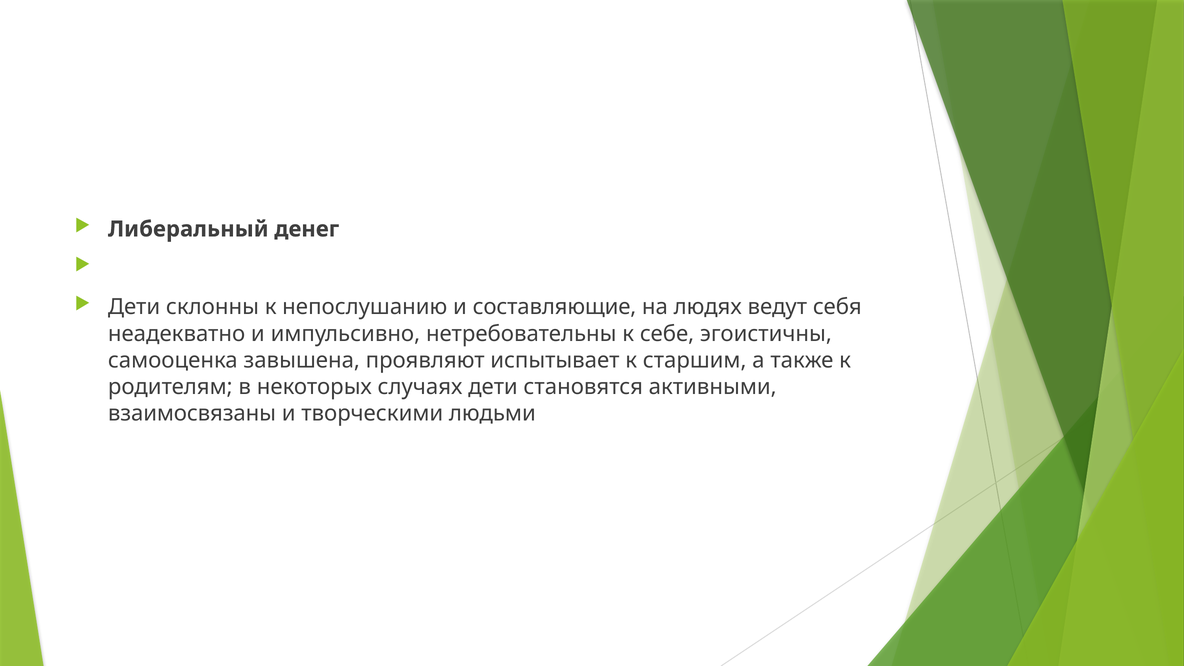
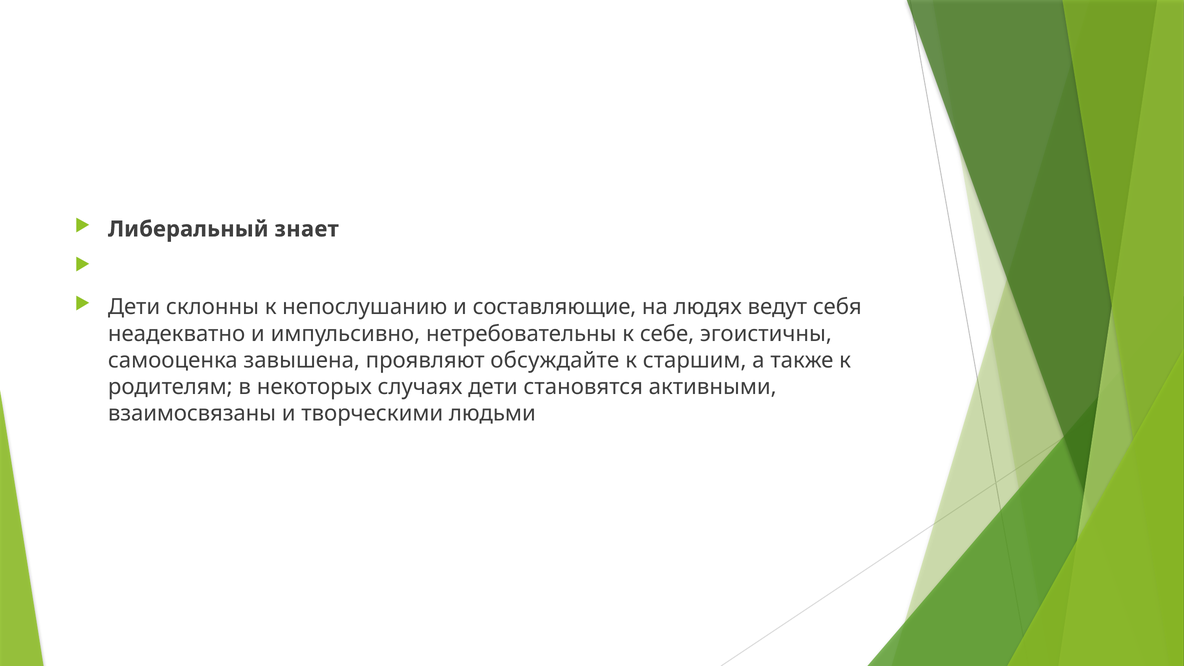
денег: денег -> знает
испытывает: испытывает -> обсуждайте
